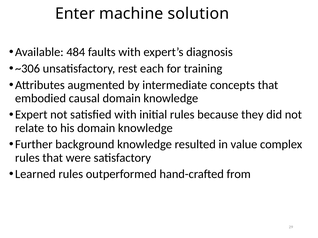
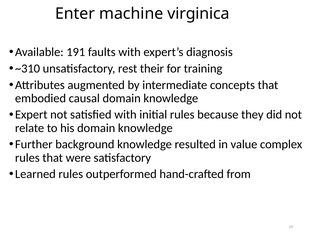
solution: solution -> virginica
484: 484 -> 191
~306: ~306 -> ~310
each: each -> their
